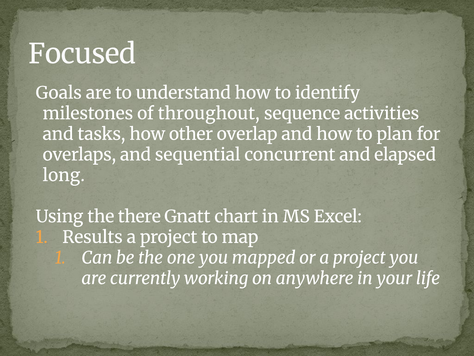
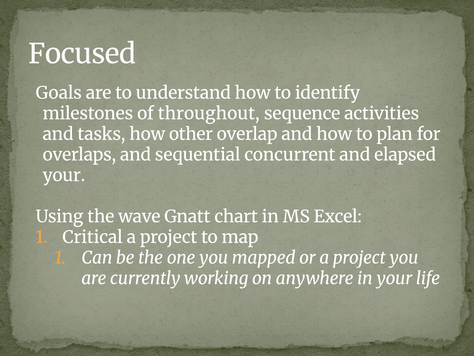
long at (64, 175): long -> your
there: there -> wave
Results: Results -> Critical
